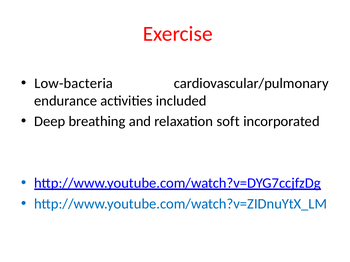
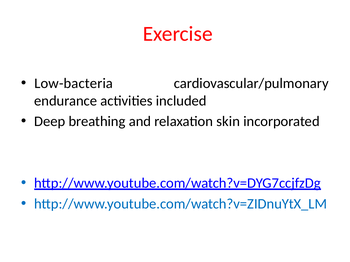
soft: soft -> skin
